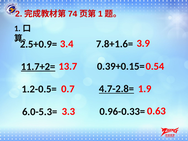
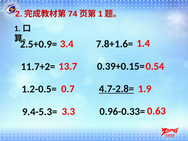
3.9: 3.9 -> 1.4
11.7+2= underline: present -> none
6.0-5.3=: 6.0-5.3= -> 9.4-5.3=
